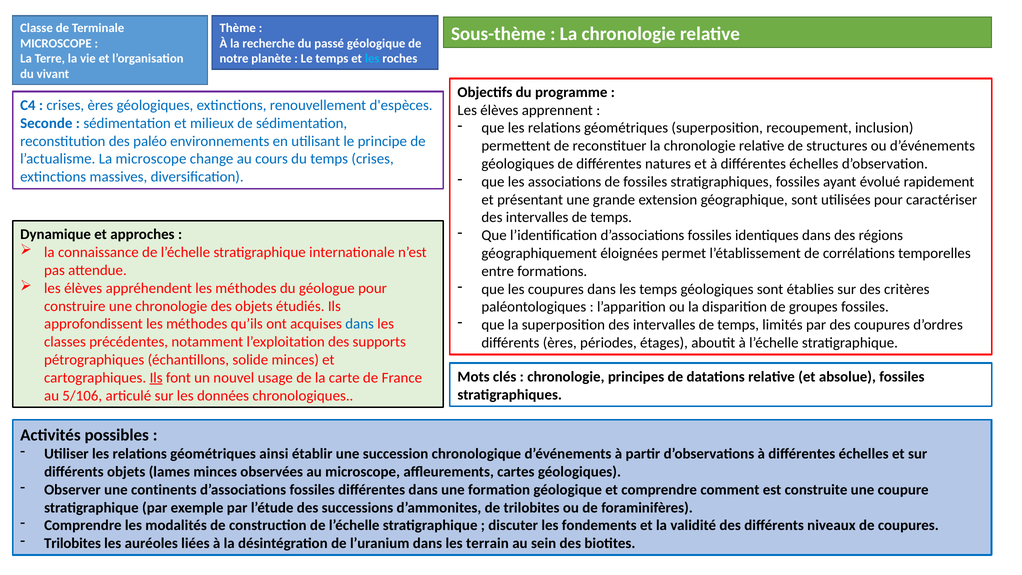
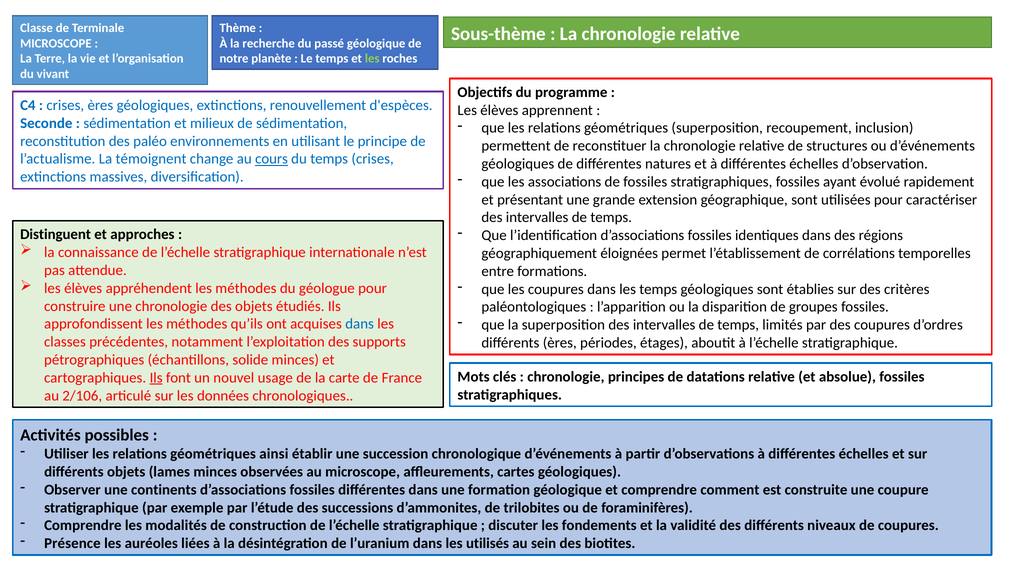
les at (372, 59) colour: light blue -> light green
La microscope: microscope -> témoignent
cours underline: none -> present
Dynamique: Dynamique -> Distinguent
5/106: 5/106 -> 2/106
Trilobites at (73, 543): Trilobites -> Présence
terrain: terrain -> utilisés
